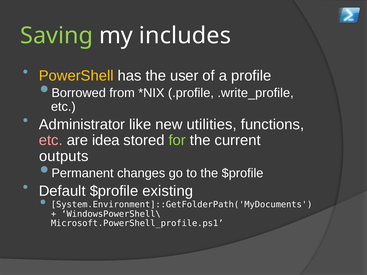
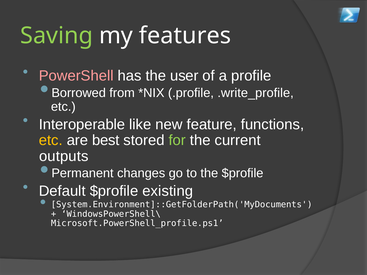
includes: includes -> features
PowerShell colour: yellow -> pink
Administrator: Administrator -> Interoperable
utilities: utilities -> feature
etc at (51, 140) colour: pink -> yellow
idea: idea -> best
